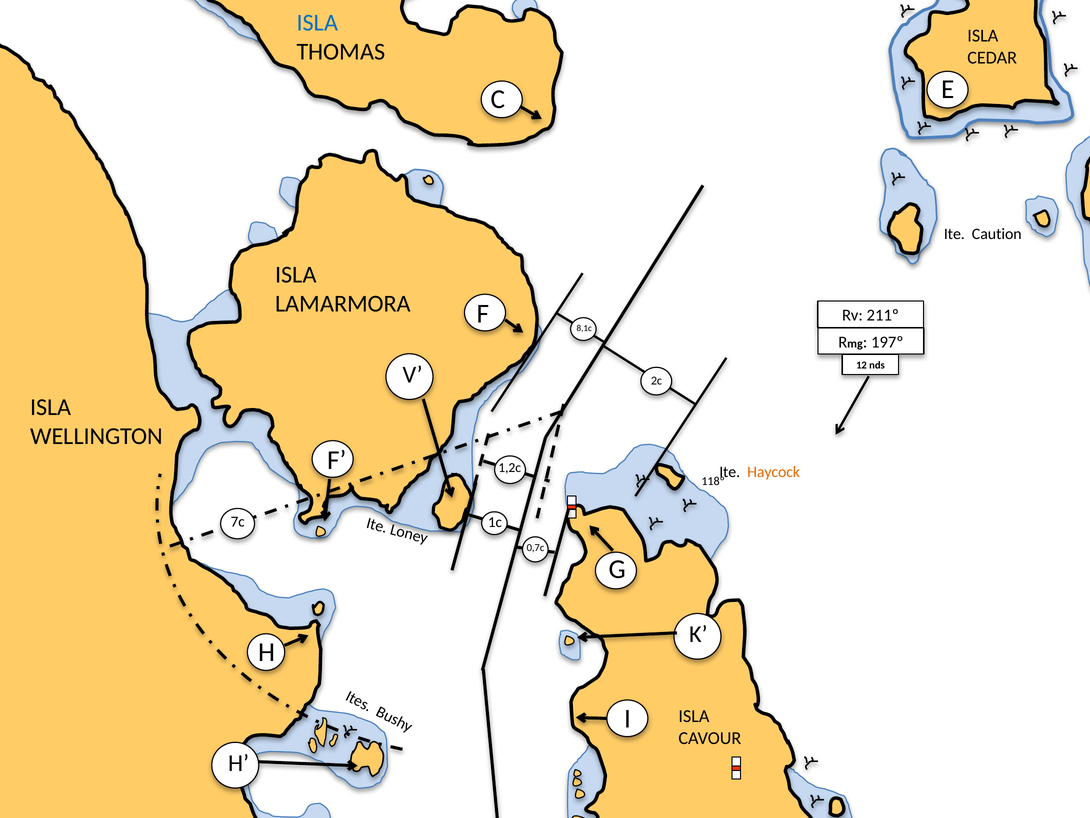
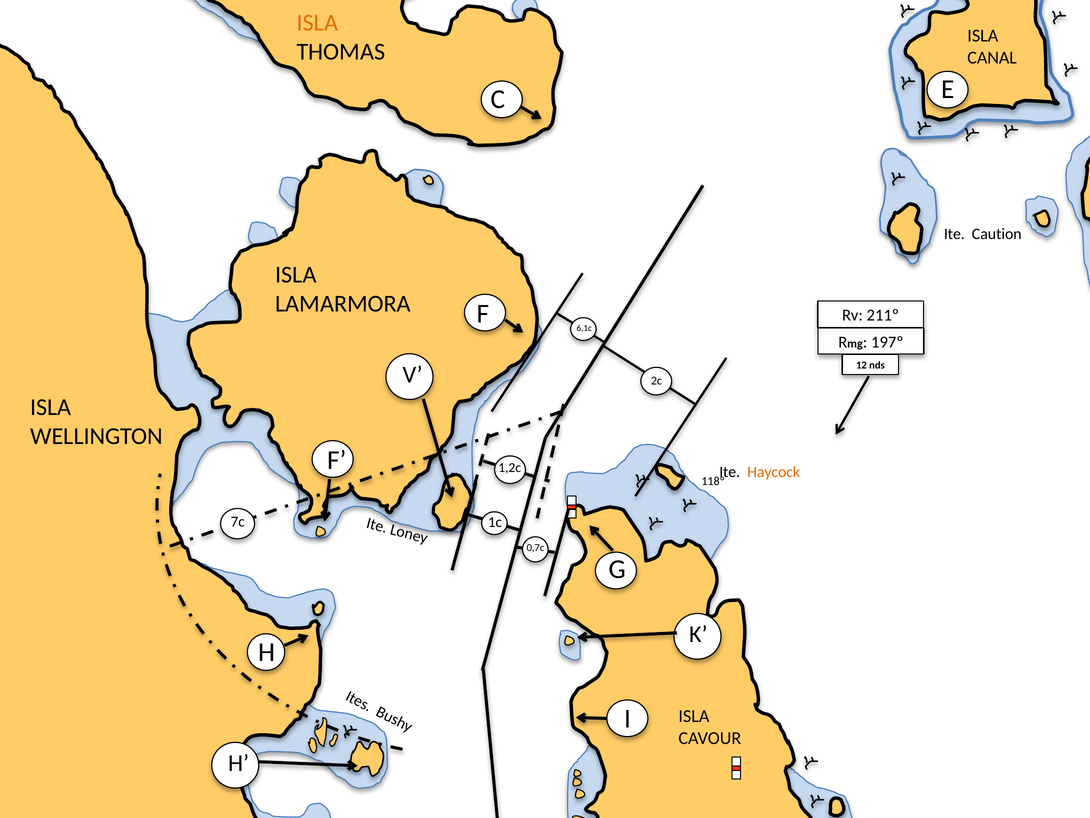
ISLA at (317, 23) colour: blue -> orange
CEDAR: CEDAR -> CANAL
8,1c: 8,1c -> 6,1c
